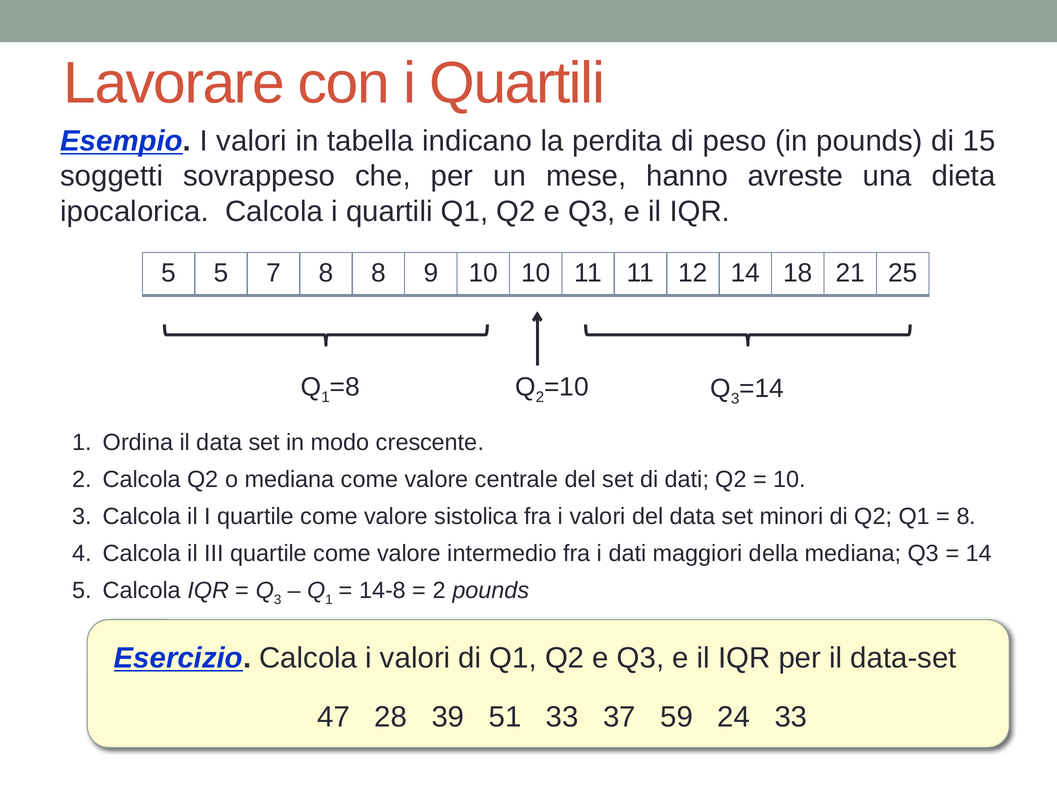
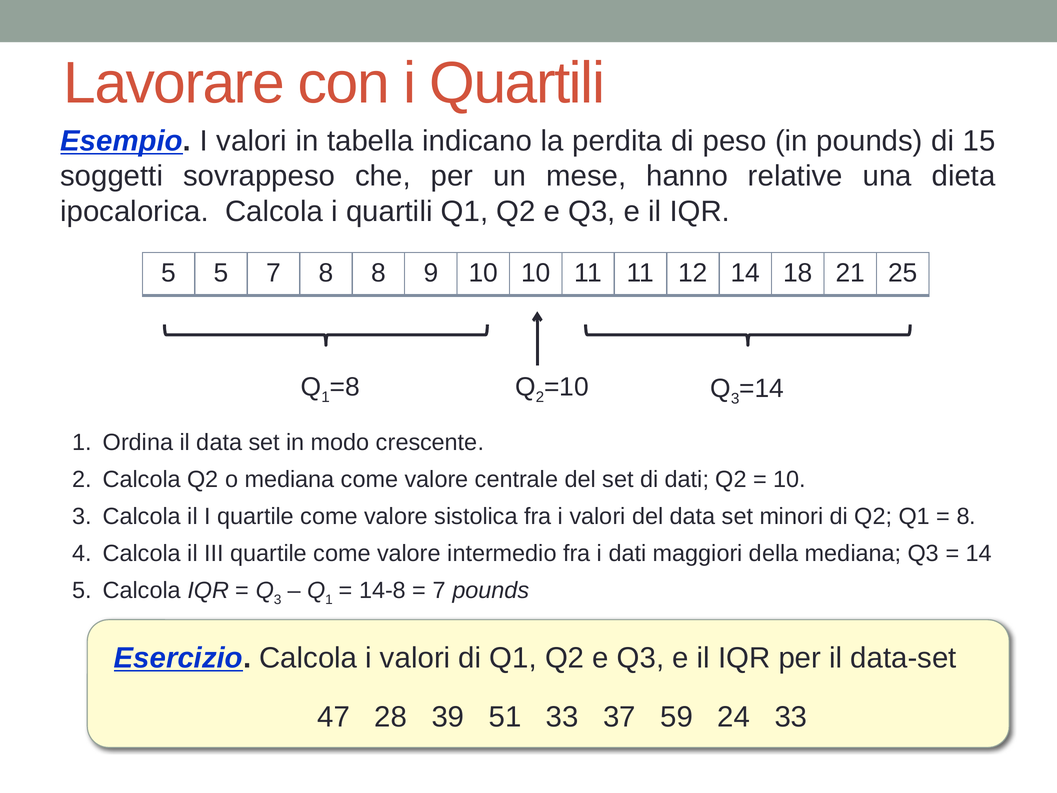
avreste: avreste -> relative
2 at (439, 590): 2 -> 7
